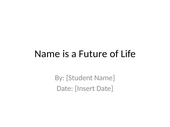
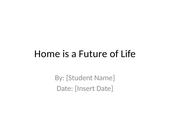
Name at (47, 54): Name -> Home
